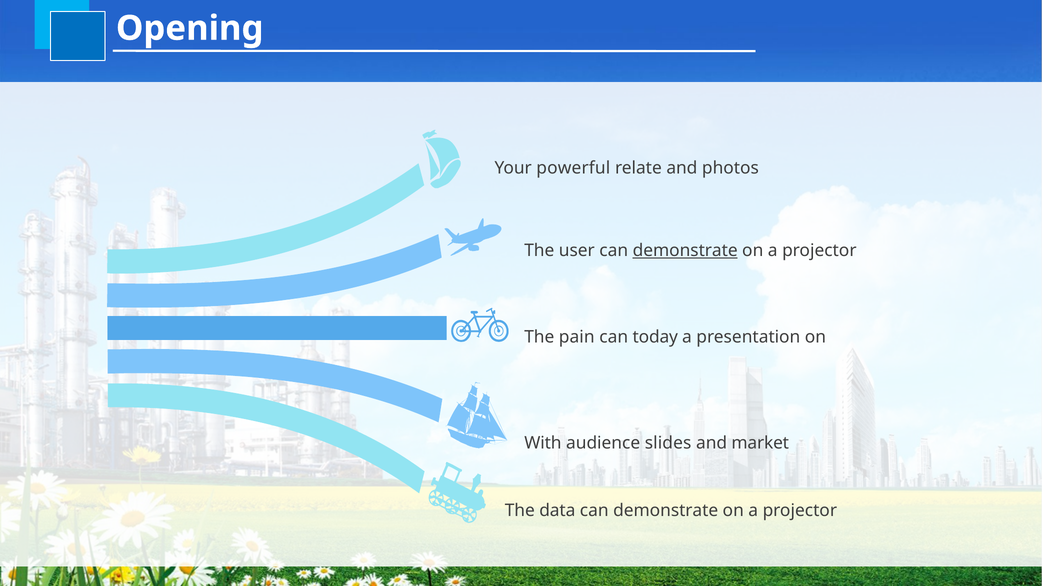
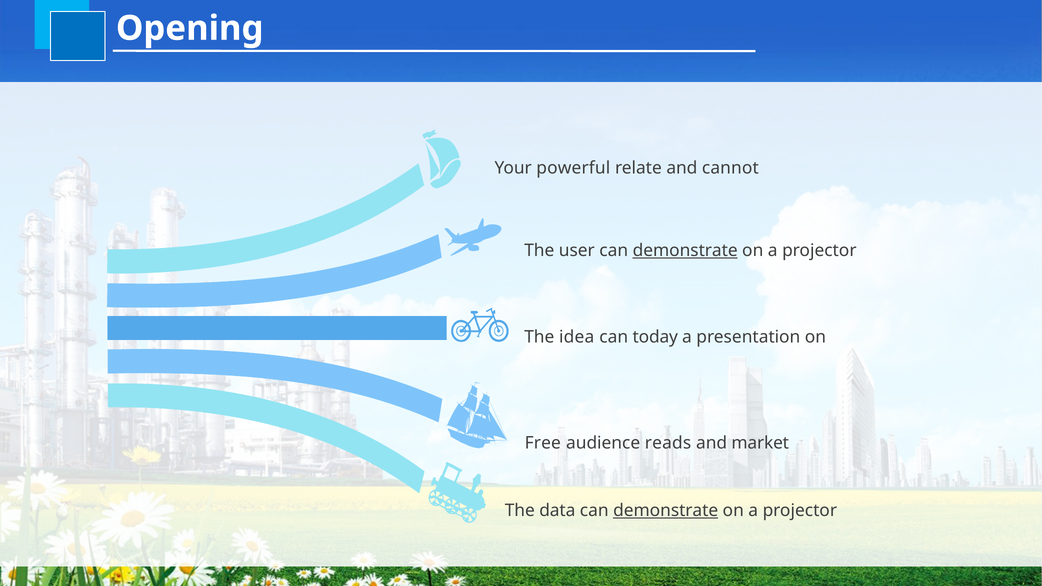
photos: photos -> cannot
pain: pain -> idea
With: With -> Free
slides: slides -> reads
demonstrate at (666, 511) underline: none -> present
